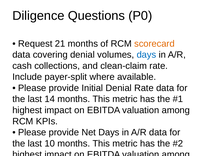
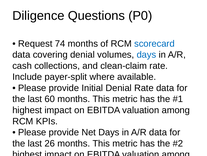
21: 21 -> 74
scorecard colour: orange -> blue
14: 14 -> 60
10: 10 -> 26
